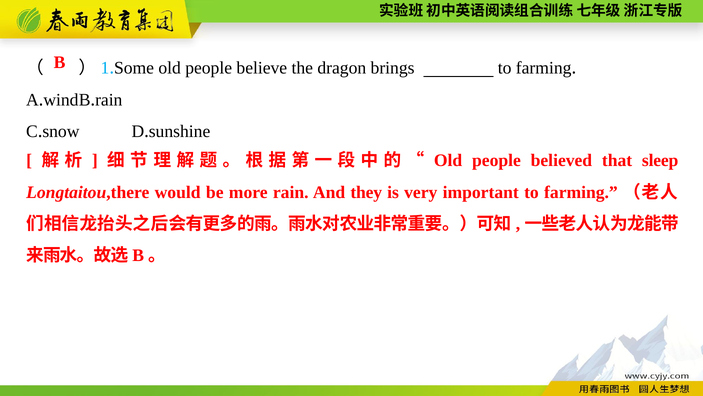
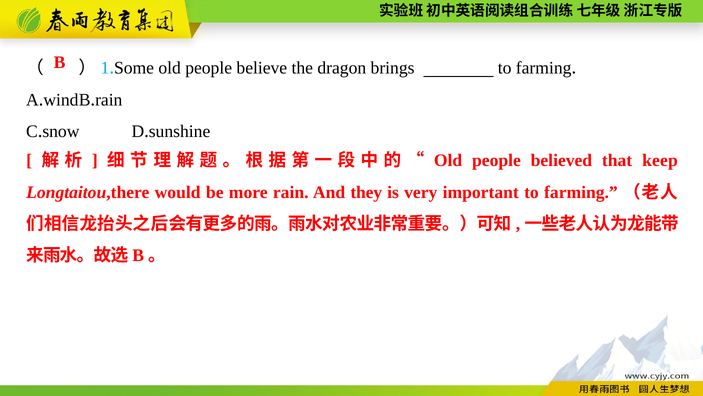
sleep: sleep -> keep
